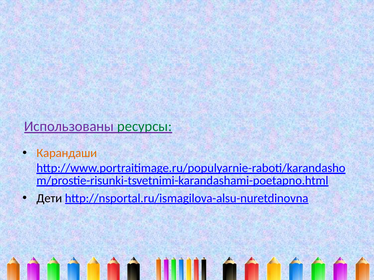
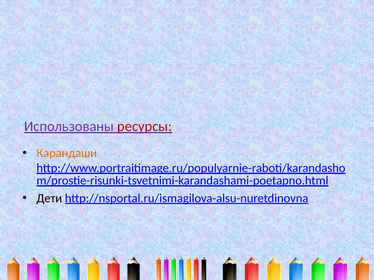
ресурсы colour: green -> red
